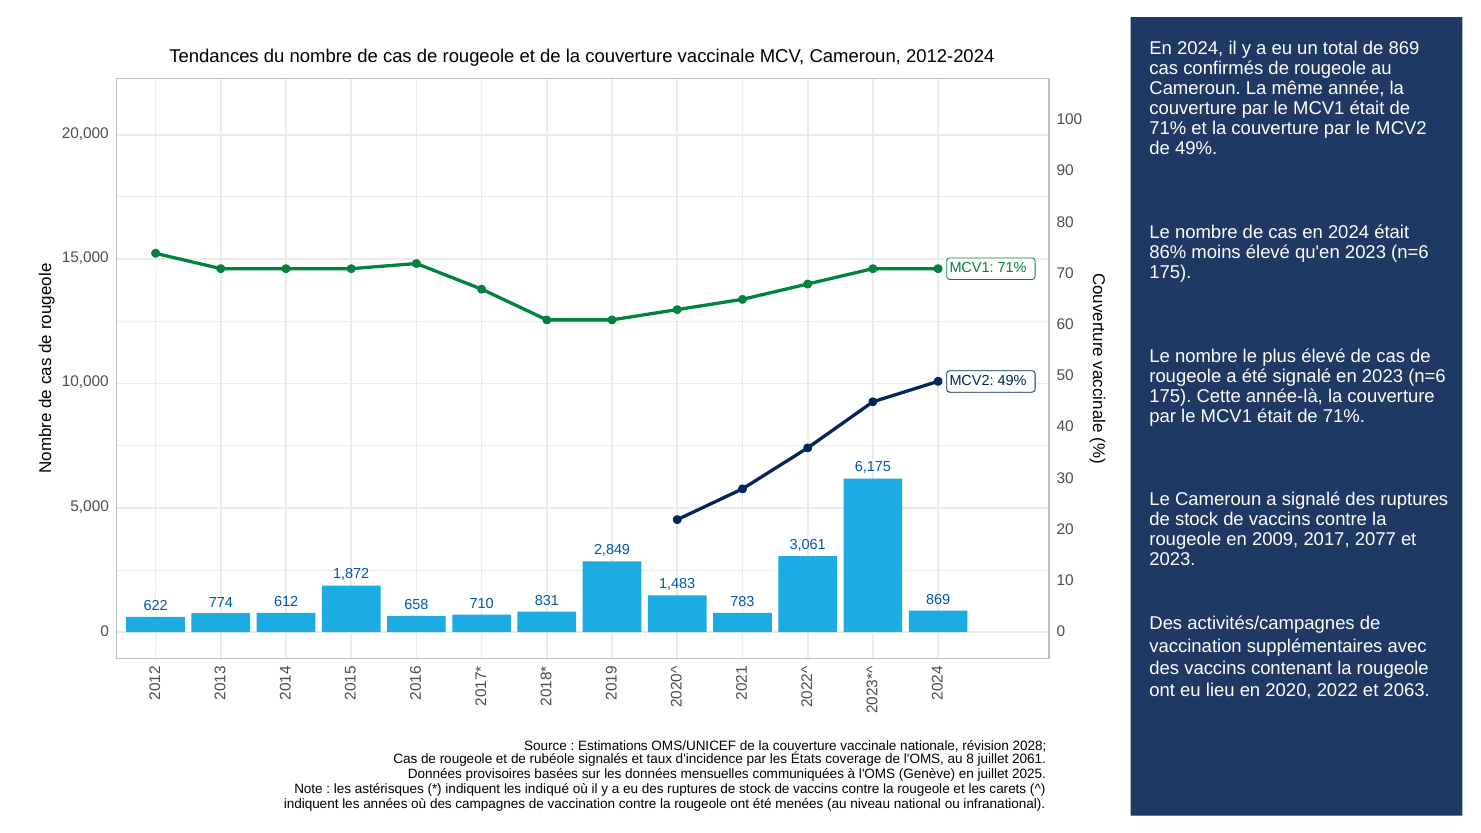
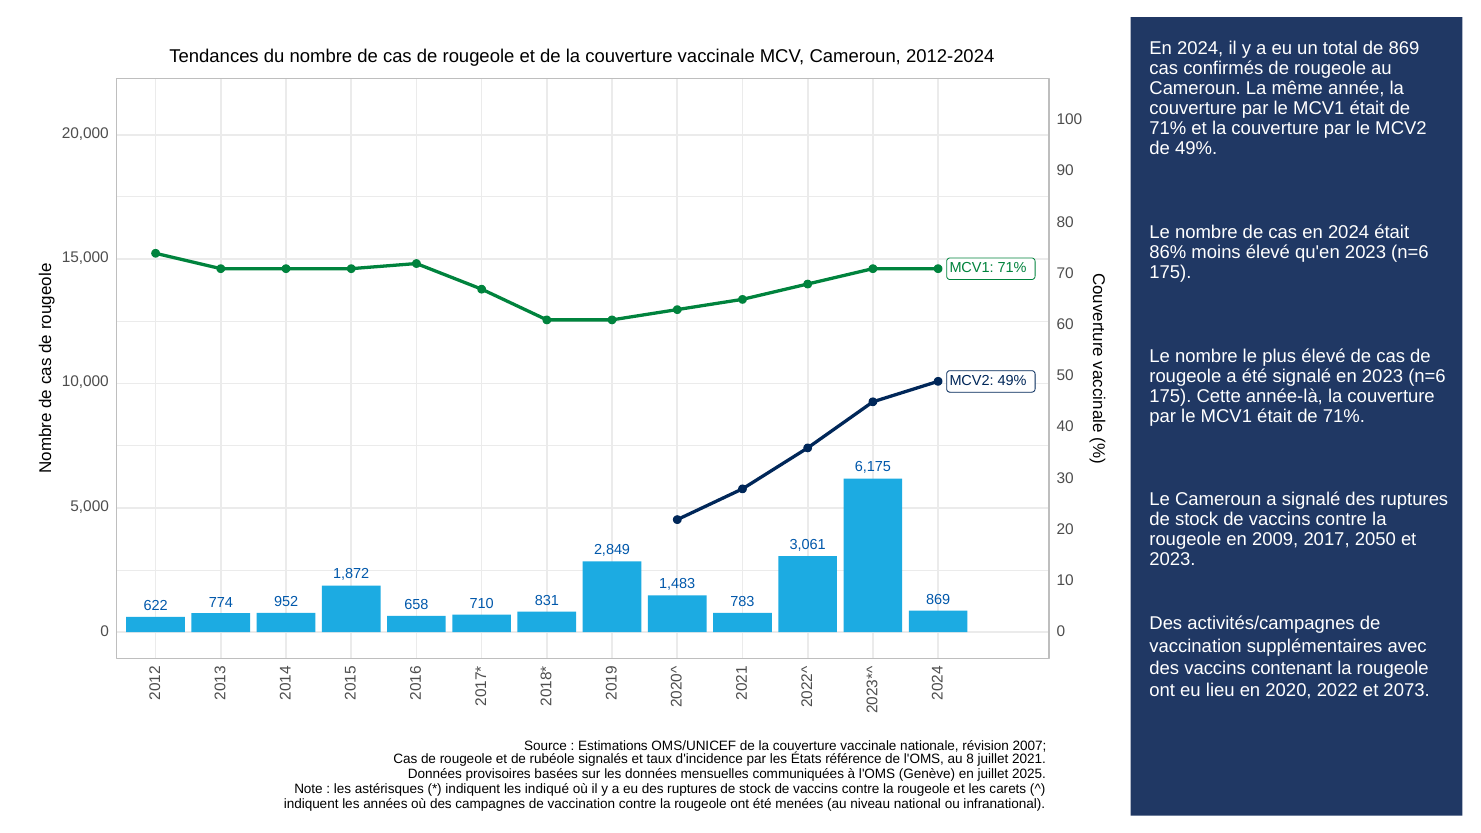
2077: 2077 -> 2050
612: 612 -> 952
2063: 2063 -> 2073
2028: 2028 -> 2007
coverage: coverage -> référence
2061: 2061 -> 2021
